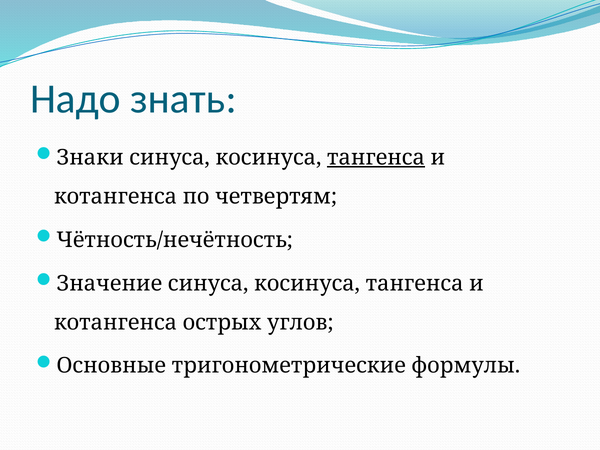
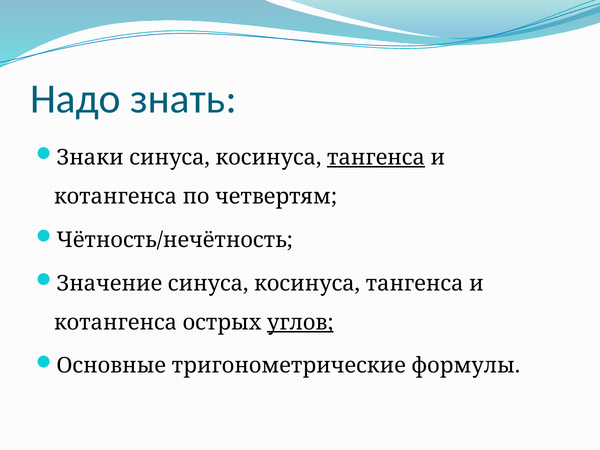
углов underline: none -> present
